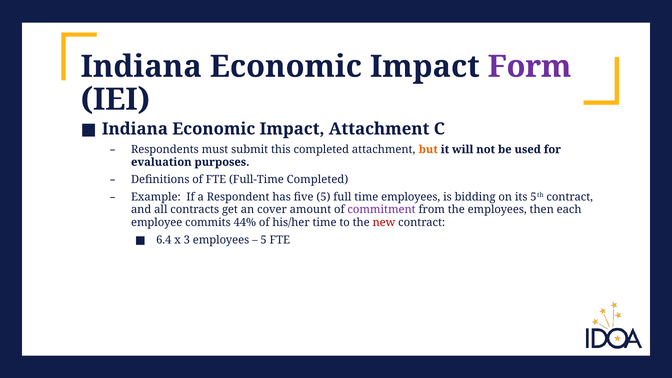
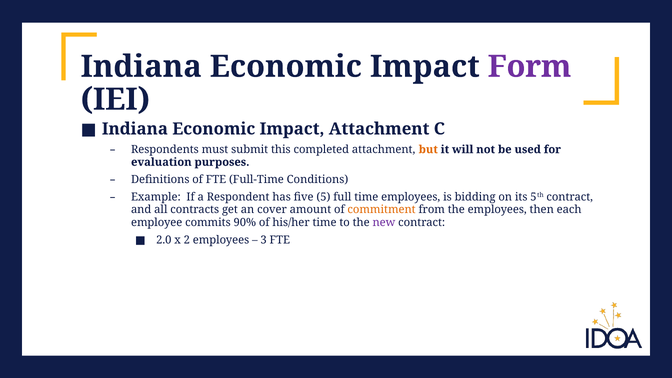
Full-Time Completed: Completed -> Conditions
commitment colour: purple -> orange
44%: 44% -> 90%
new colour: red -> purple
6.4: 6.4 -> 2.0
3: 3 -> 2
5 at (264, 240): 5 -> 3
